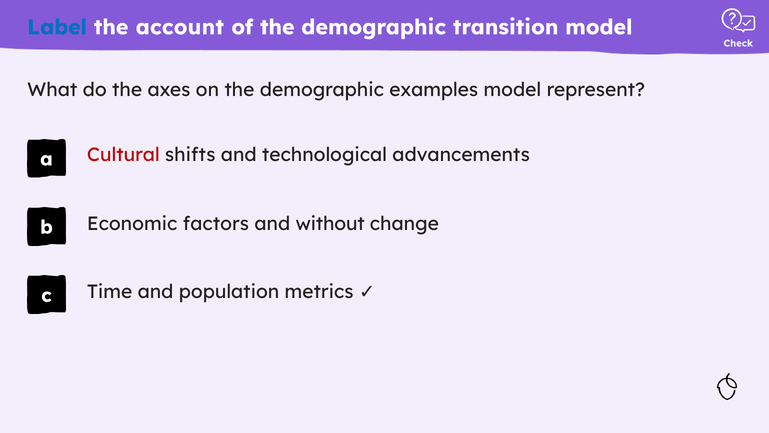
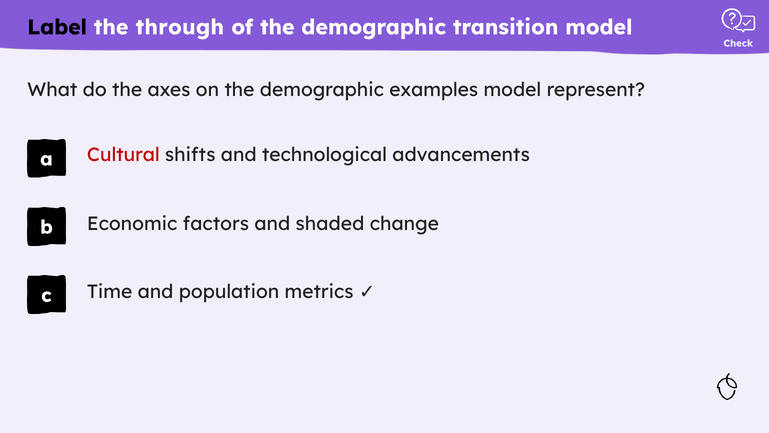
Label colour: blue -> black
account: account -> through
without: without -> shaded
